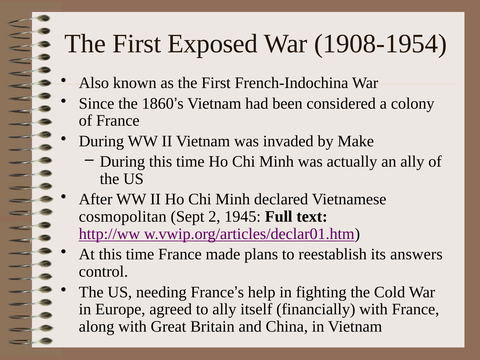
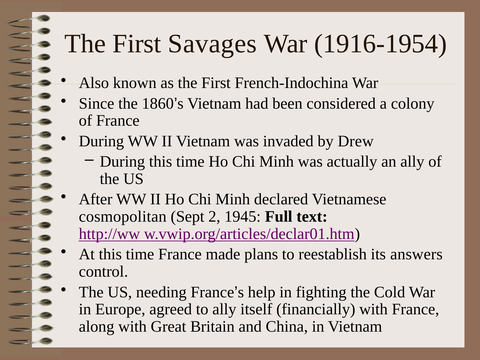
Exposed: Exposed -> Savages
1908-1954: 1908-1954 -> 1916-1954
Make: Make -> Drew
